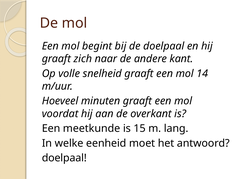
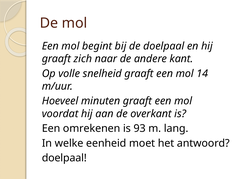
meetkunde: meetkunde -> omrekenen
15: 15 -> 93
